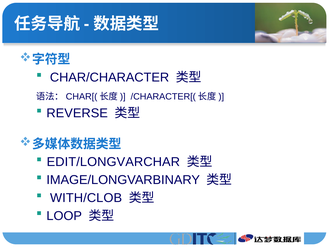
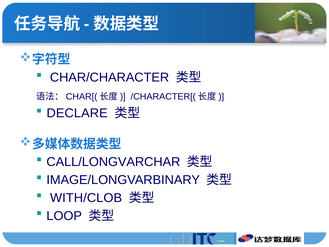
REVERSE: REVERSE -> DECLARE
EDIT/LONGVARCHAR: EDIT/LONGVARCHAR -> CALL/LONGVARCHAR
